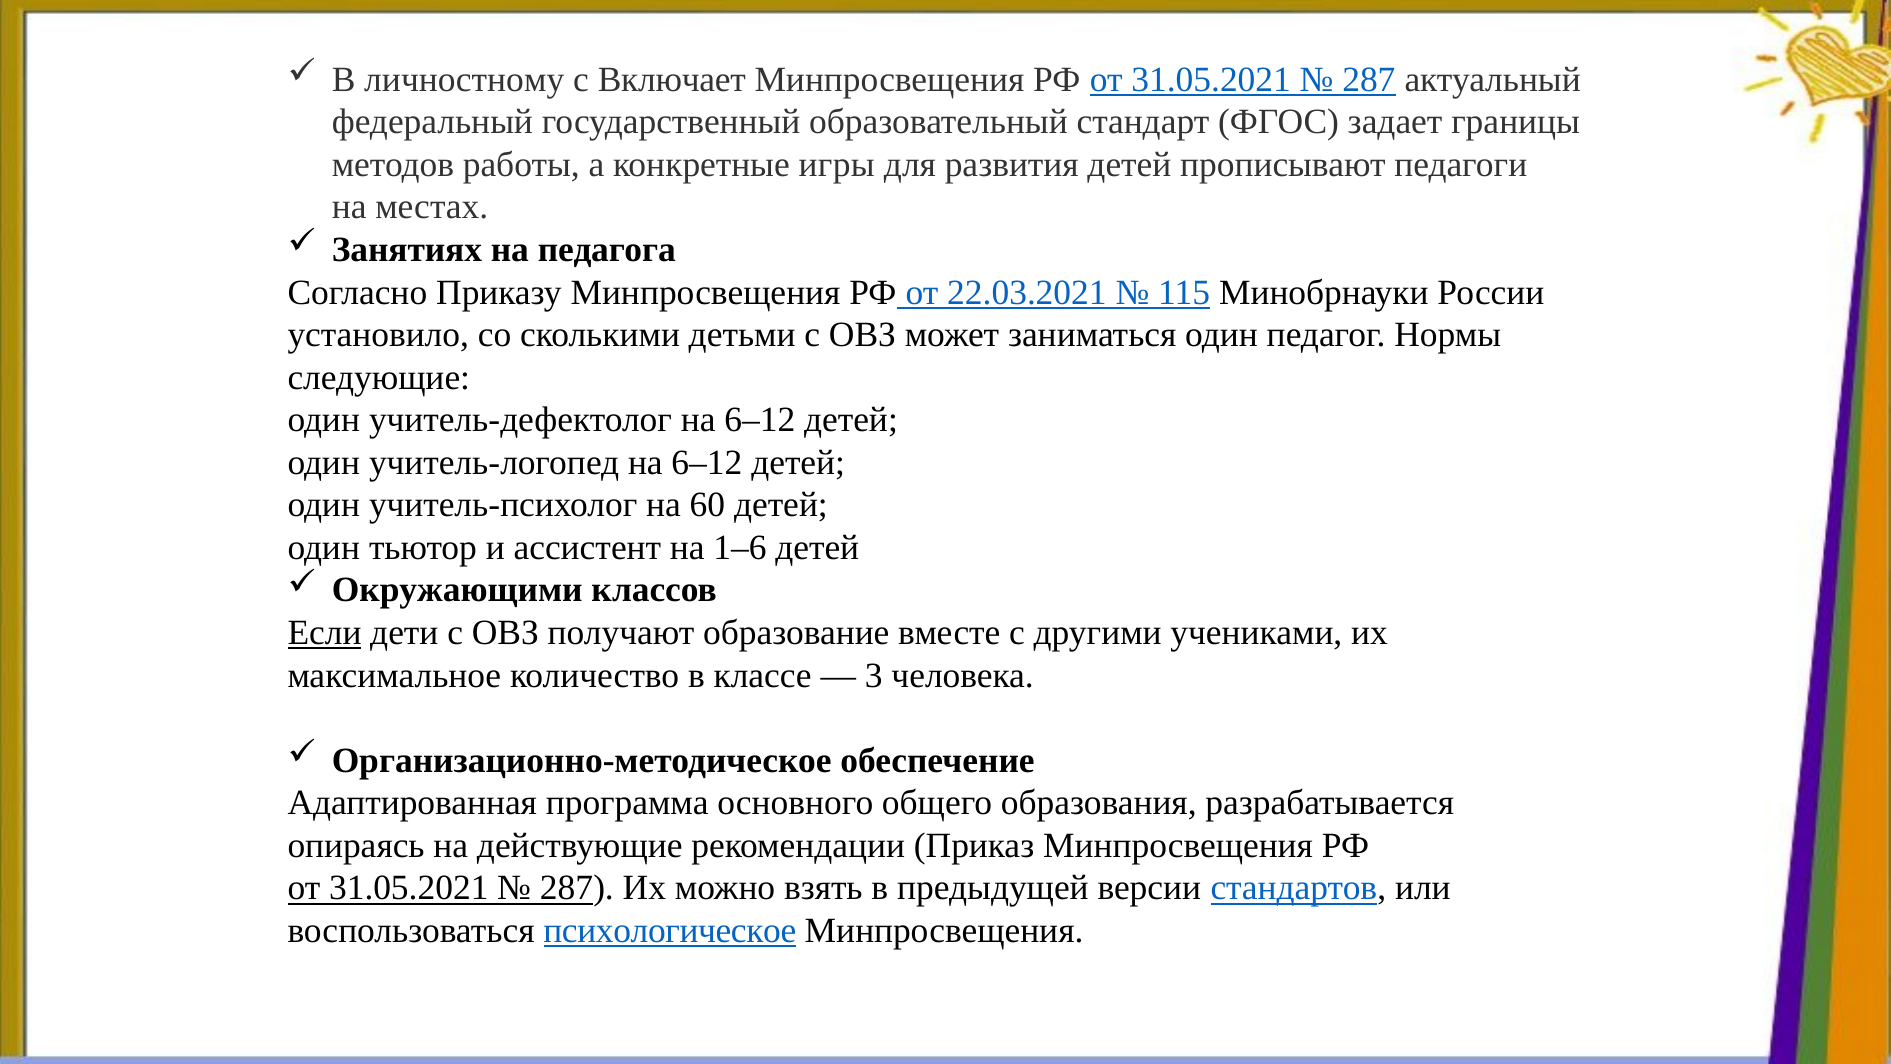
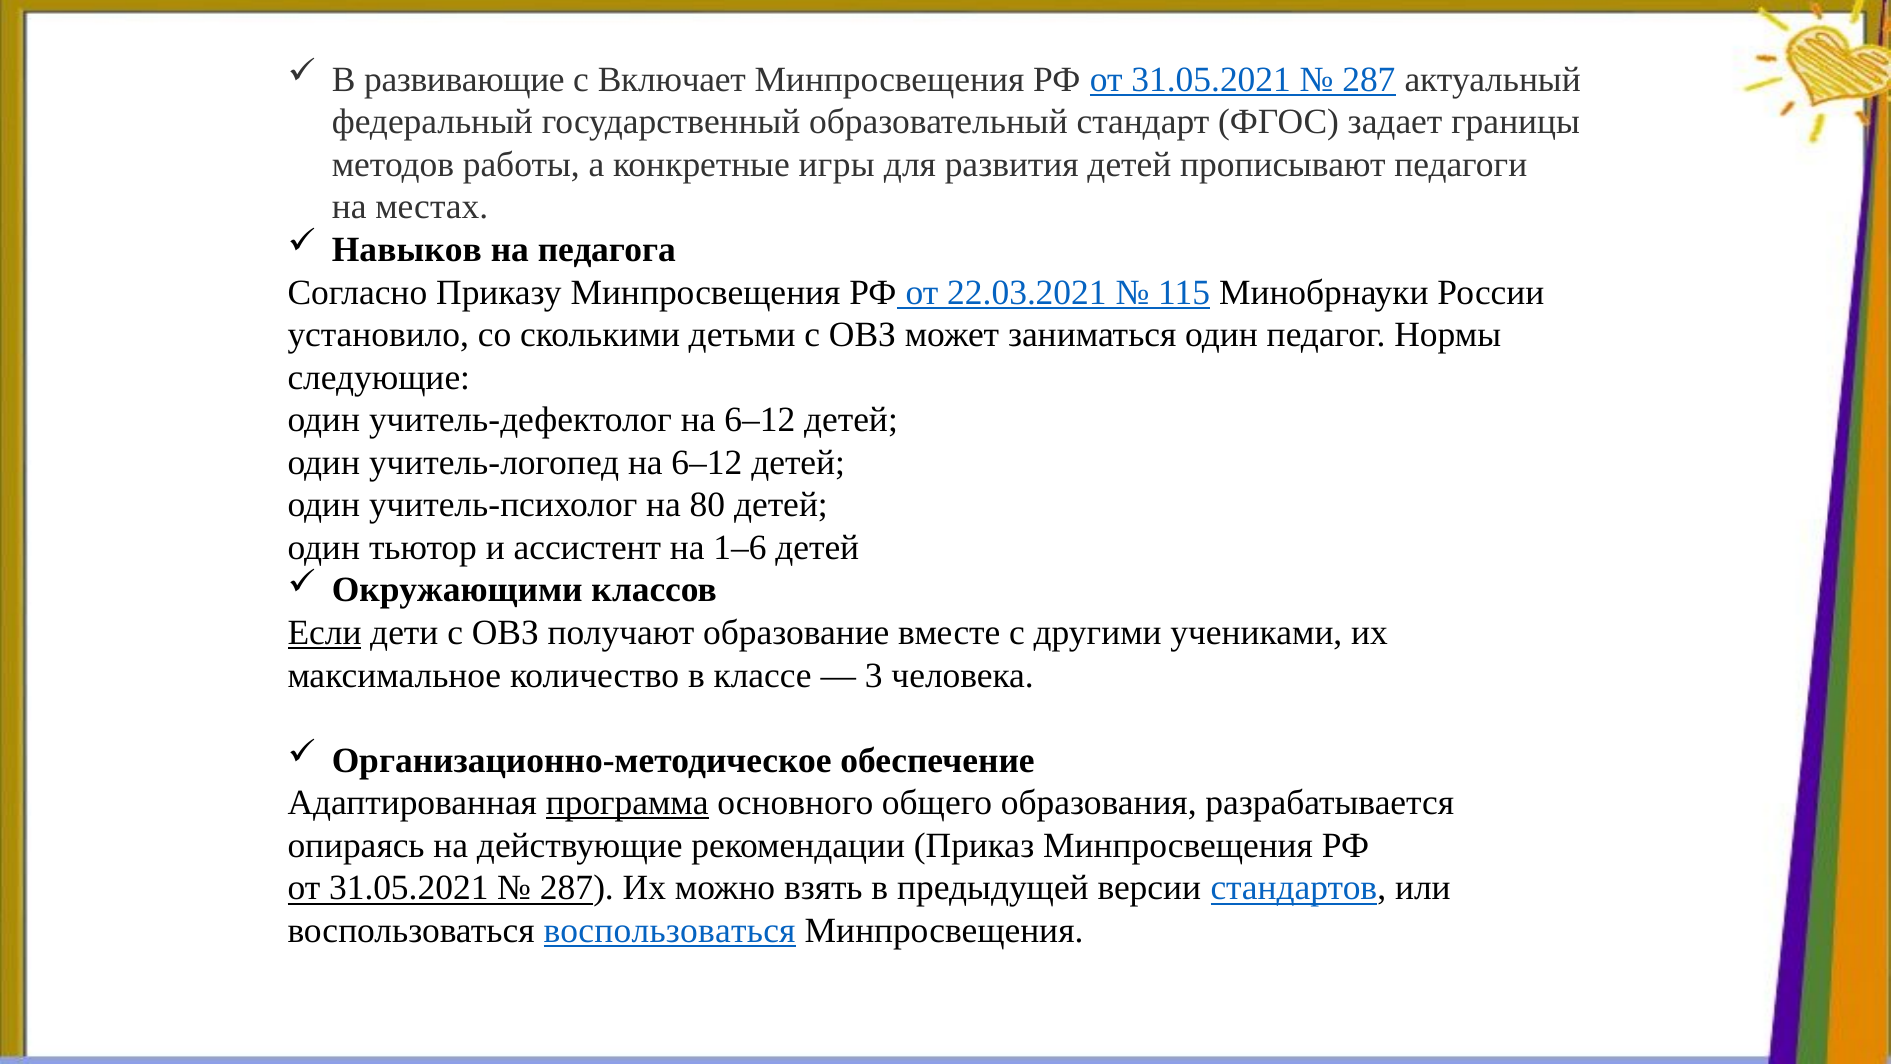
личностному: личностному -> развивающие
Занятиях: Занятиях -> Навыков
60: 60 -> 80
программа underline: none -> present
воспользоваться психологическое: психологическое -> воспользоваться
